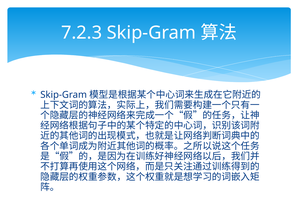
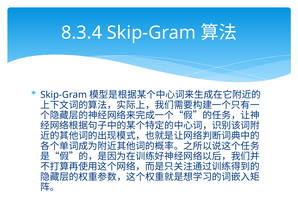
7.2.3: 7.2.3 -> 8.3.4
